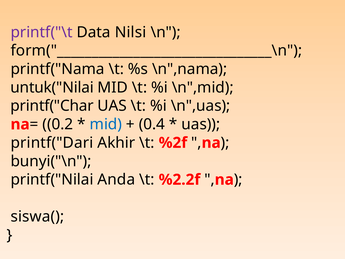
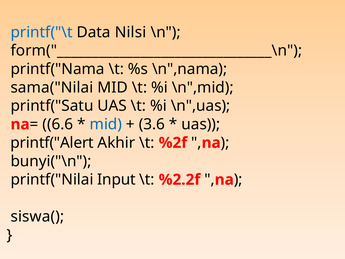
printf("\t colour: purple -> blue
untuk("Nilai: untuk("Nilai -> sama("Nilai
printf("Char: printf("Char -> printf("Satu
0.2: 0.2 -> 6.6
0.4: 0.4 -> 3.6
printf("Dari: printf("Dari -> printf("Alert
Anda: Anda -> Input
